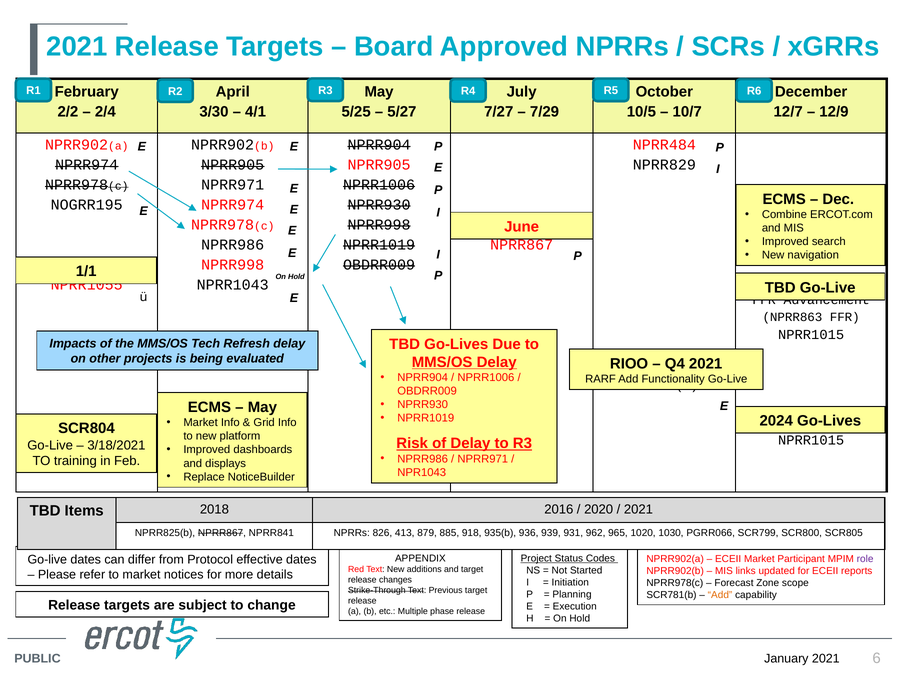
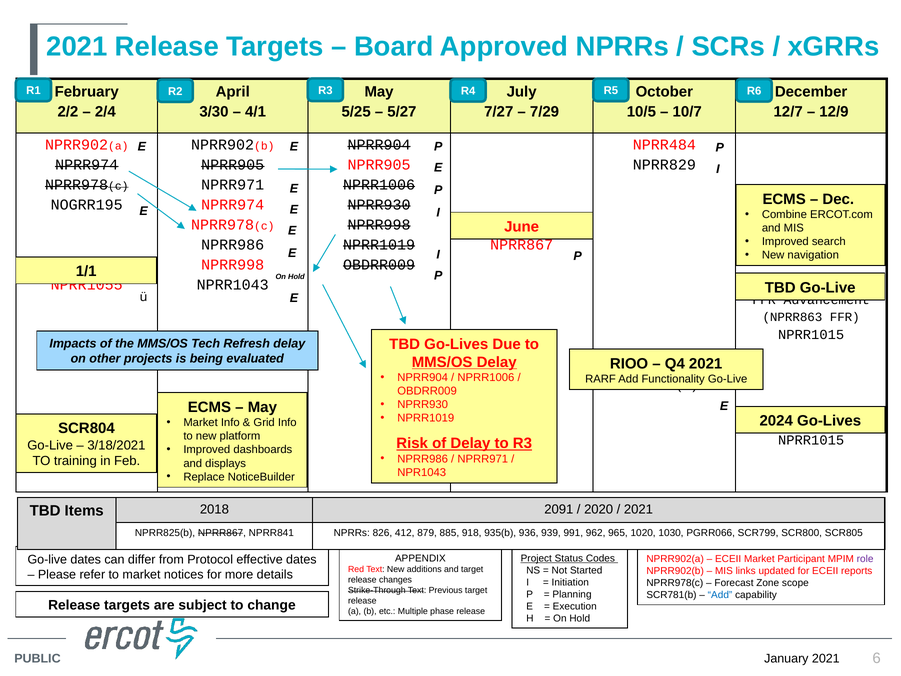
2016: 2016 -> 2091
413: 413 -> 412
931: 931 -> 991
Add at (720, 595) colour: orange -> blue
